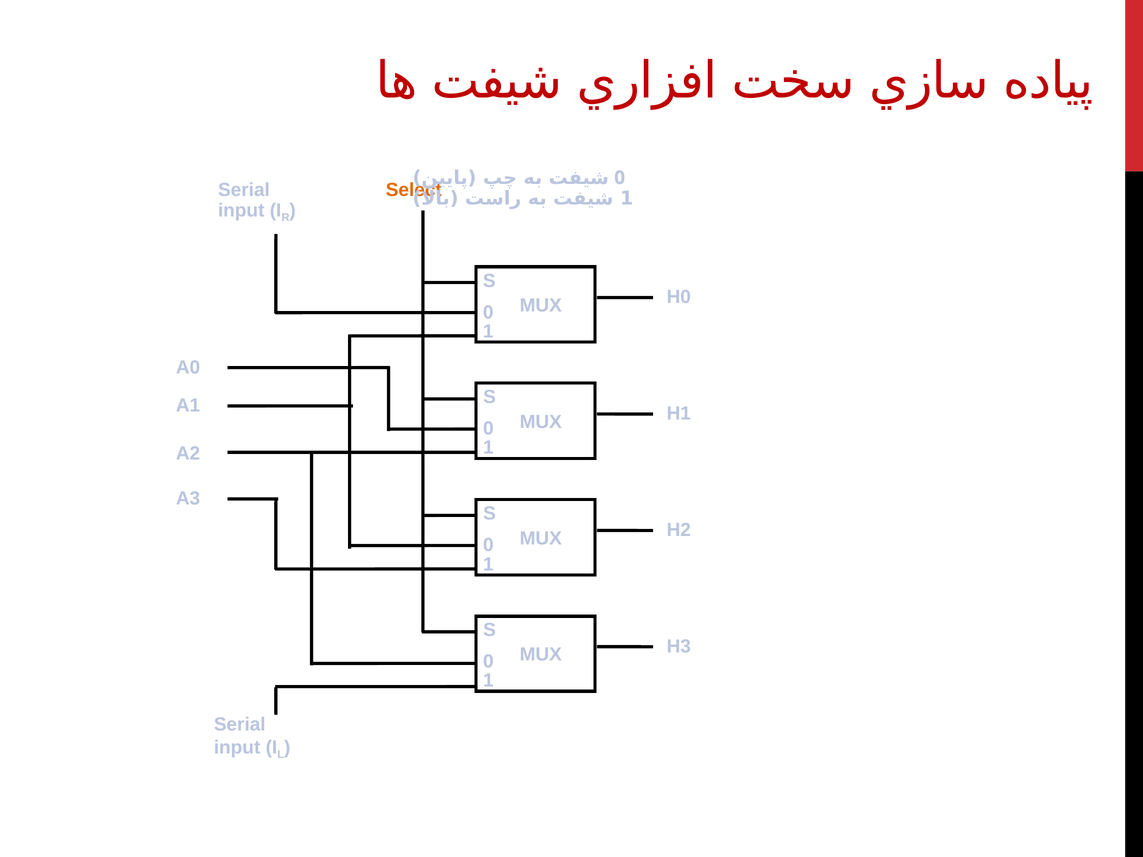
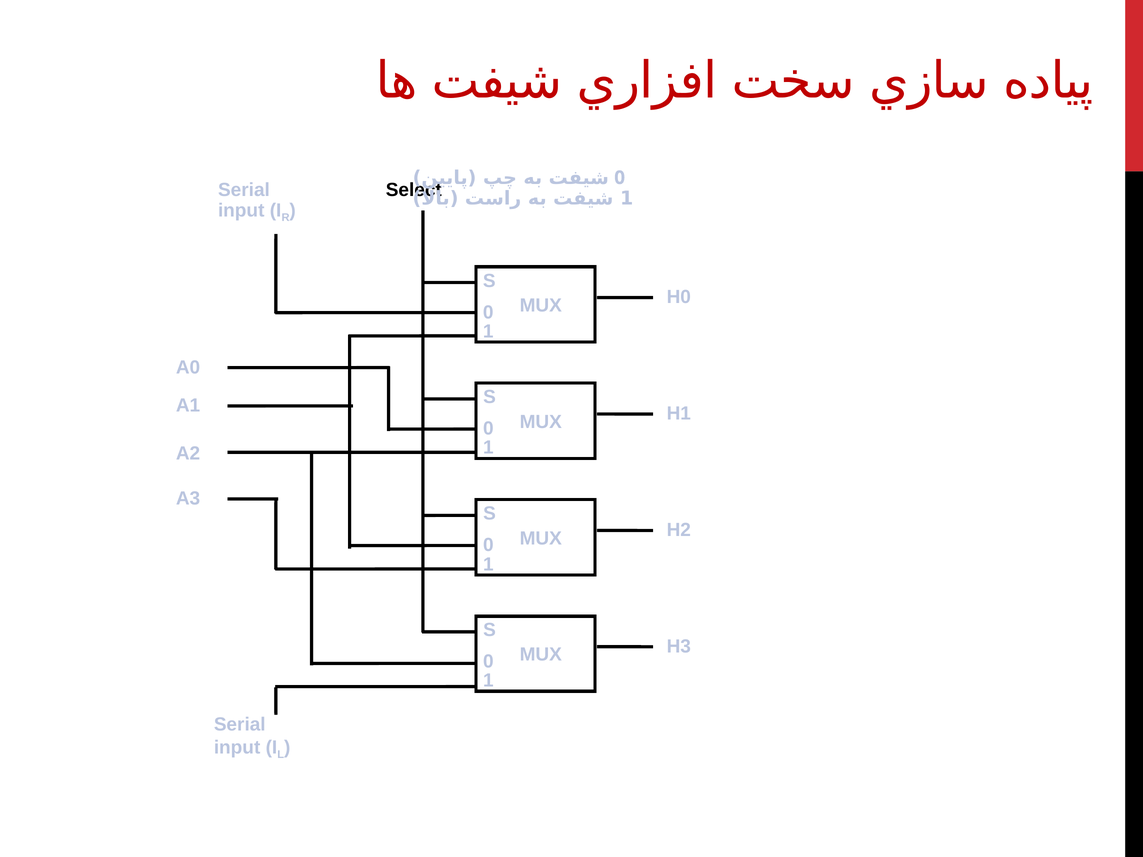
Select colour: orange -> black
